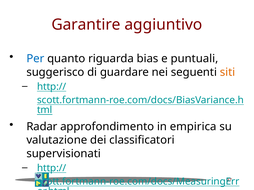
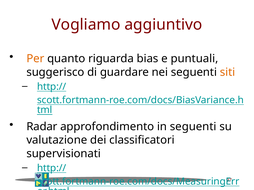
Garantire: Garantire -> Vogliamo
Per colour: blue -> orange
in empirica: empirica -> seguenti
